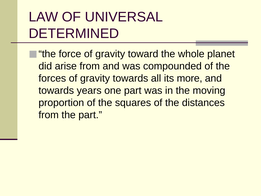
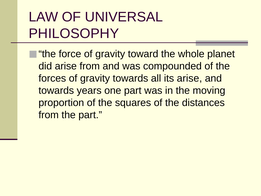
DETERMINED: DETERMINED -> PHILOSOPHY
its more: more -> arise
